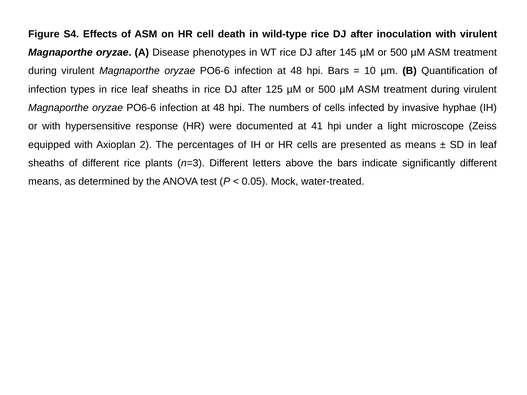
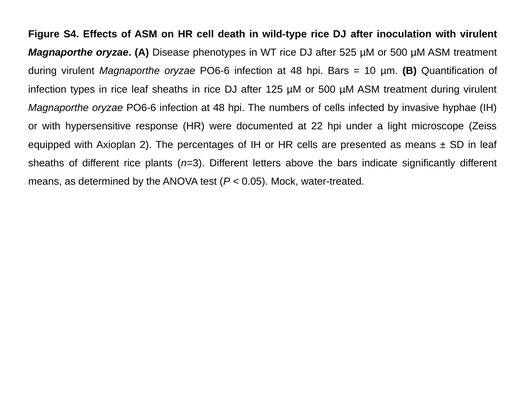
145: 145 -> 525
41: 41 -> 22
